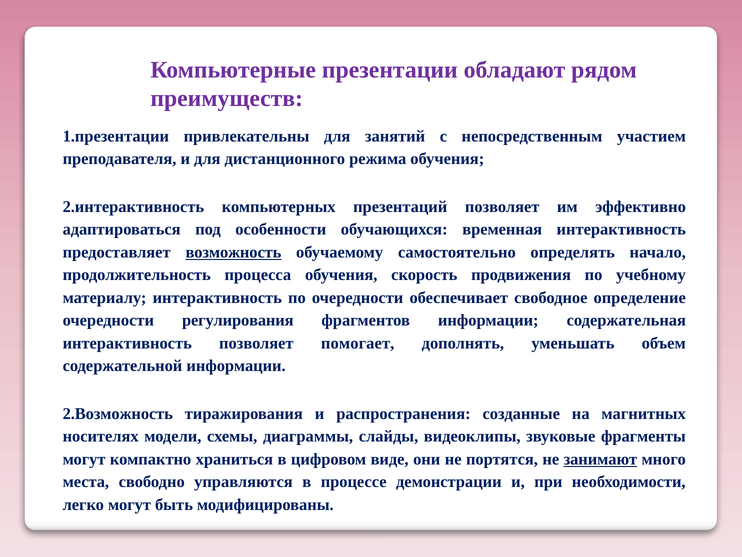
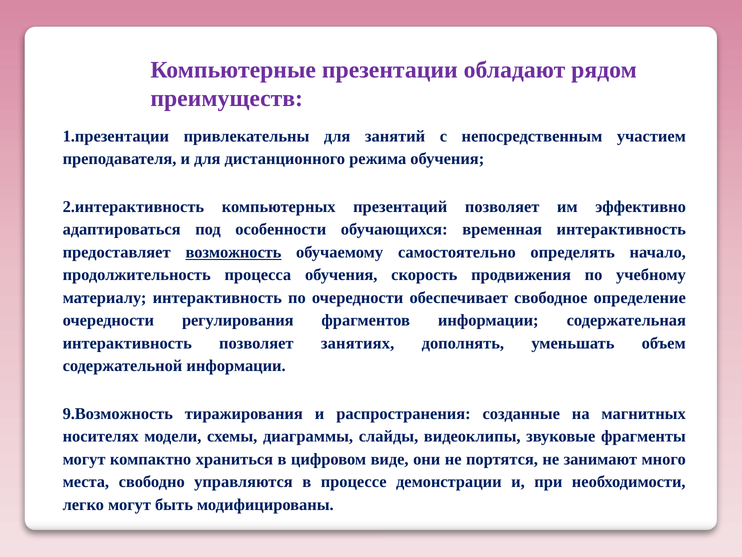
помогает: помогает -> занятиях
2.Возможность: 2.Возможность -> 9.Возможность
занимают underline: present -> none
